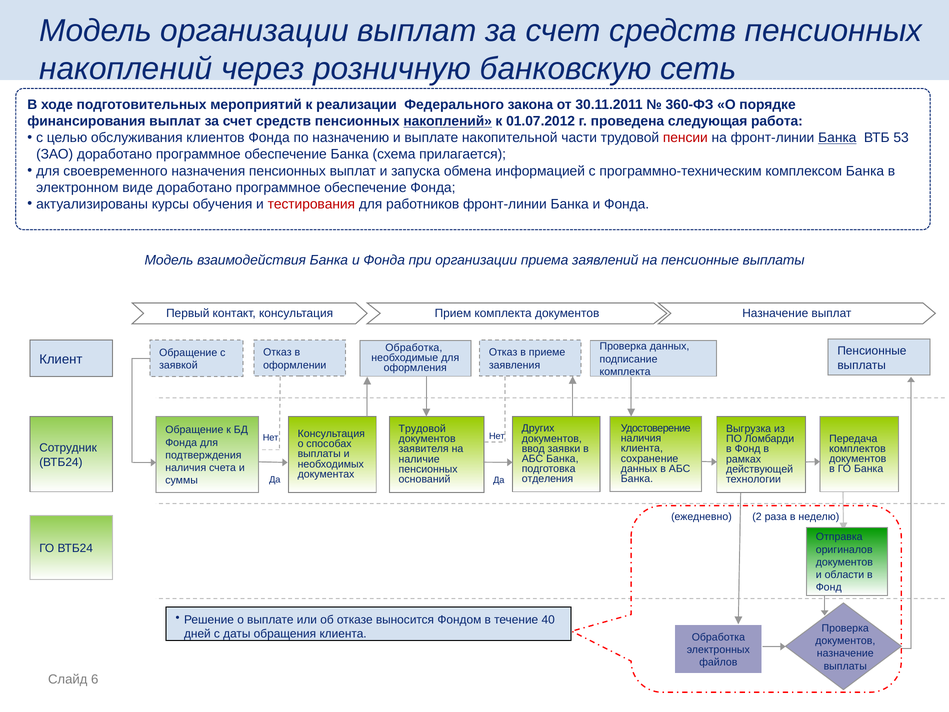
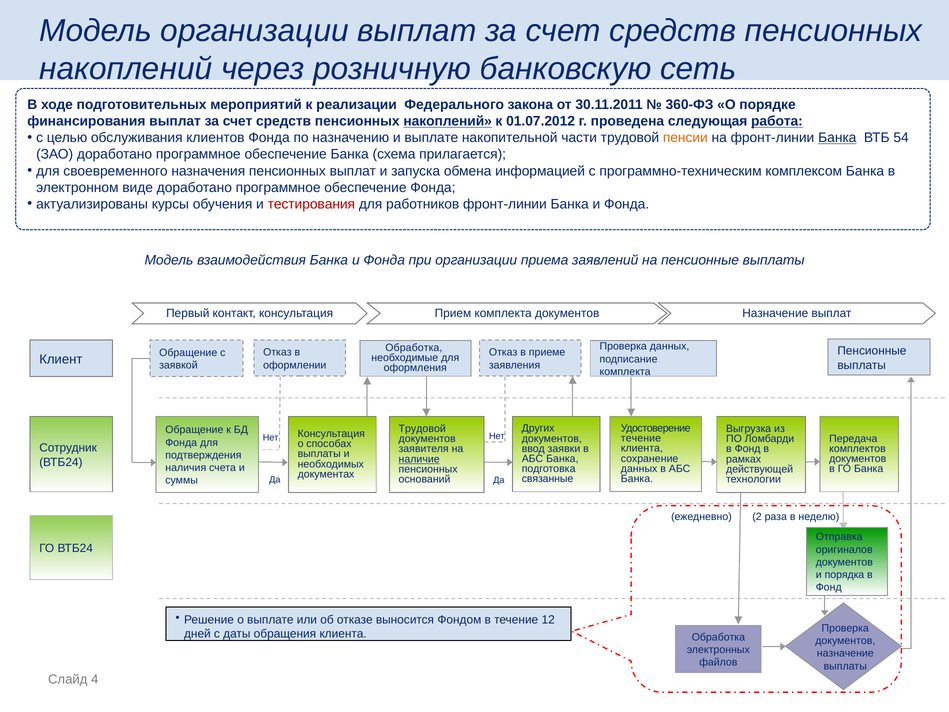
работа underline: none -> present
пенсии colour: red -> orange
53: 53 -> 54
наличия at (641, 438): наличия -> течение
наличие underline: none -> present
отделения: отделения -> связанные
области: области -> порядка
40: 40 -> 12
6: 6 -> 4
